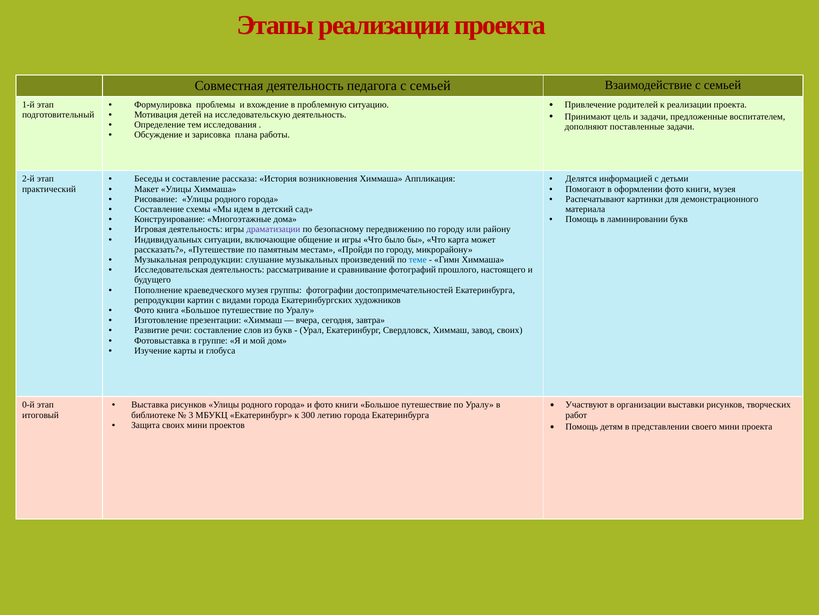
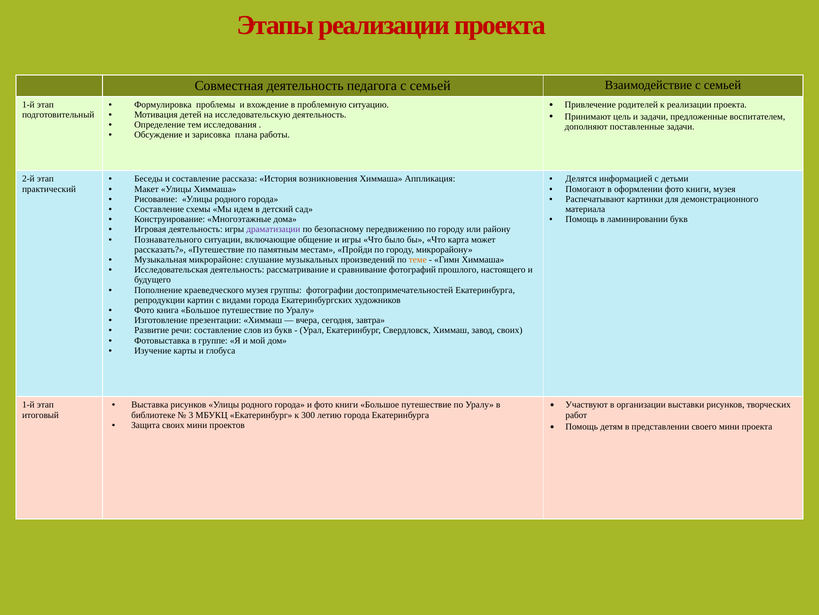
Индивидуальных: Индивидуальных -> Познавательного
Музыкальная репродукции: репродукции -> микрорайоне
теме colour: blue -> orange
0-й at (28, 404): 0-й -> 1-й
